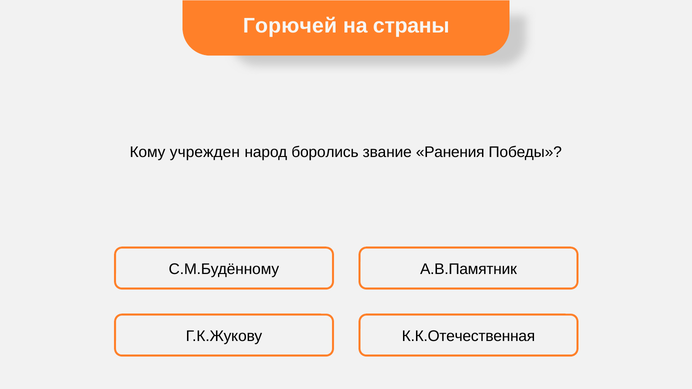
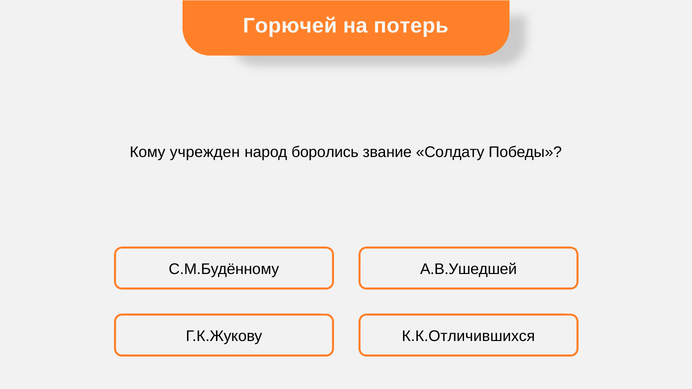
страны: страны -> потерь
Ранения: Ранения -> Солдату
А.В.Памятник: А.В.Памятник -> А.В.Ушедшей
К.К.Отечественная: К.К.Отечественная -> К.К.Отличившихся
